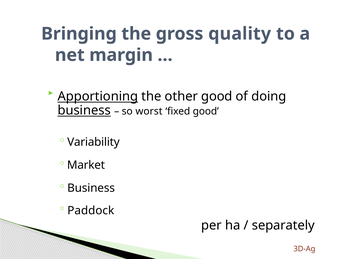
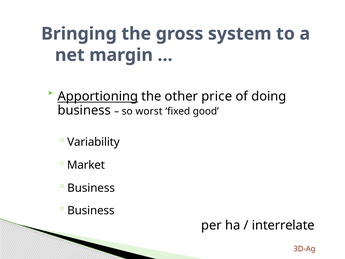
quality: quality -> system
other good: good -> price
business at (84, 110) underline: present -> none
Paddock at (91, 210): Paddock -> Business
separately: separately -> interrelate
